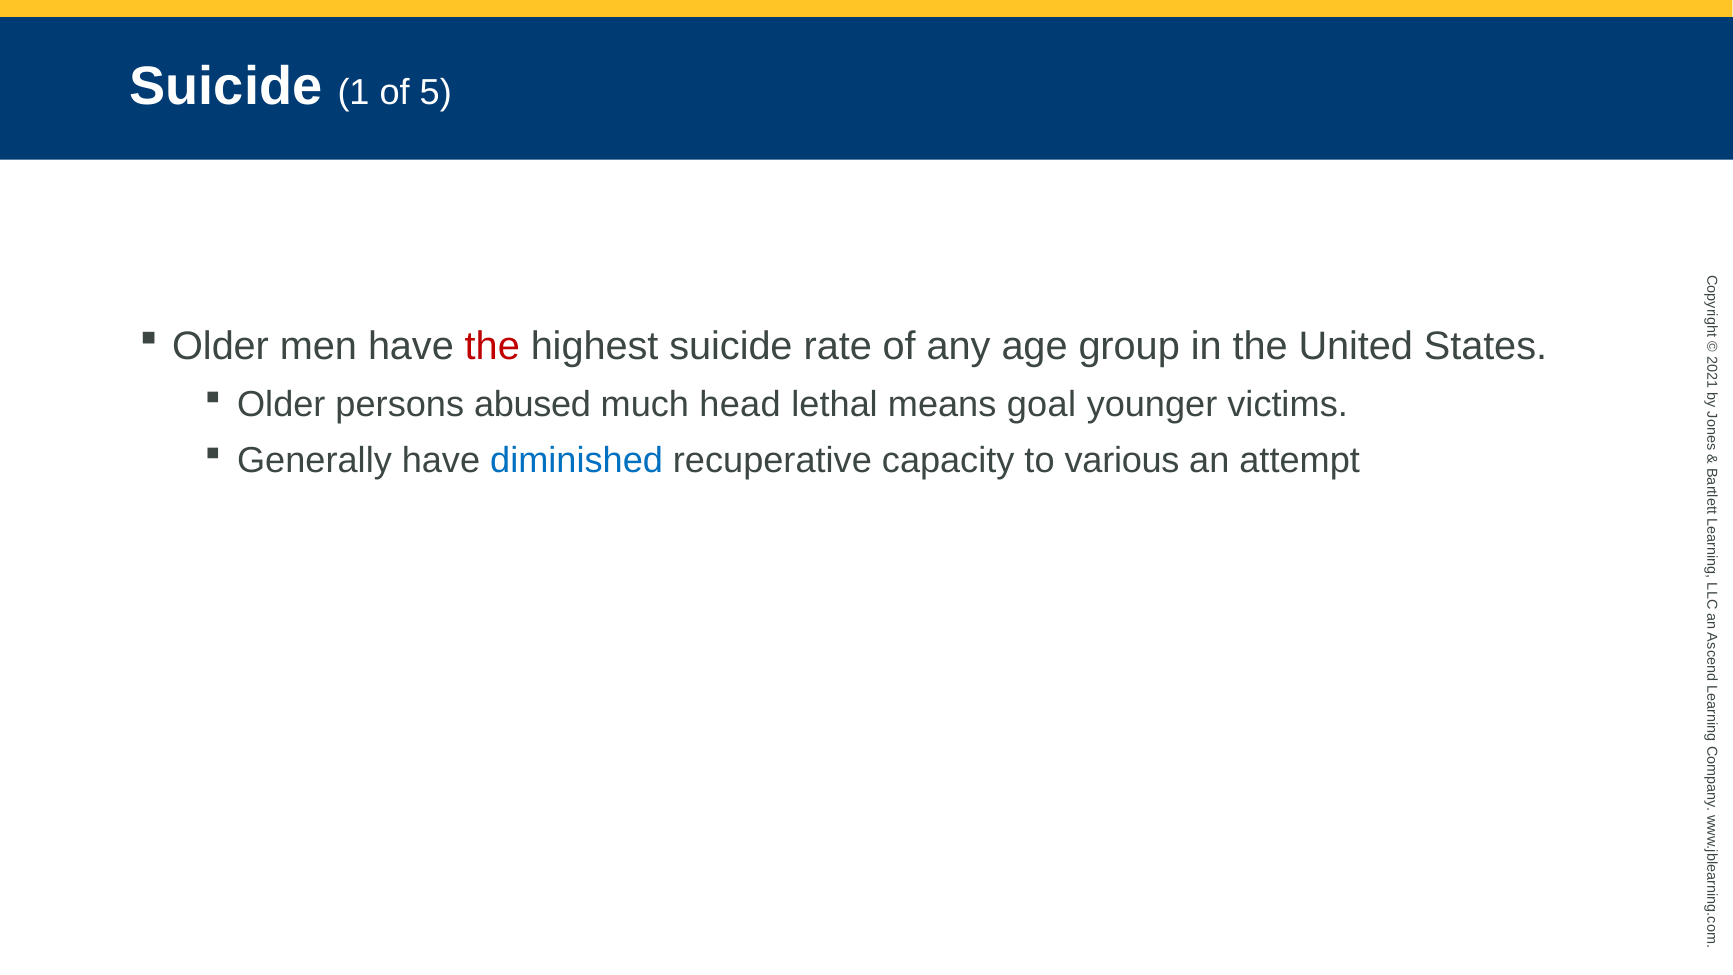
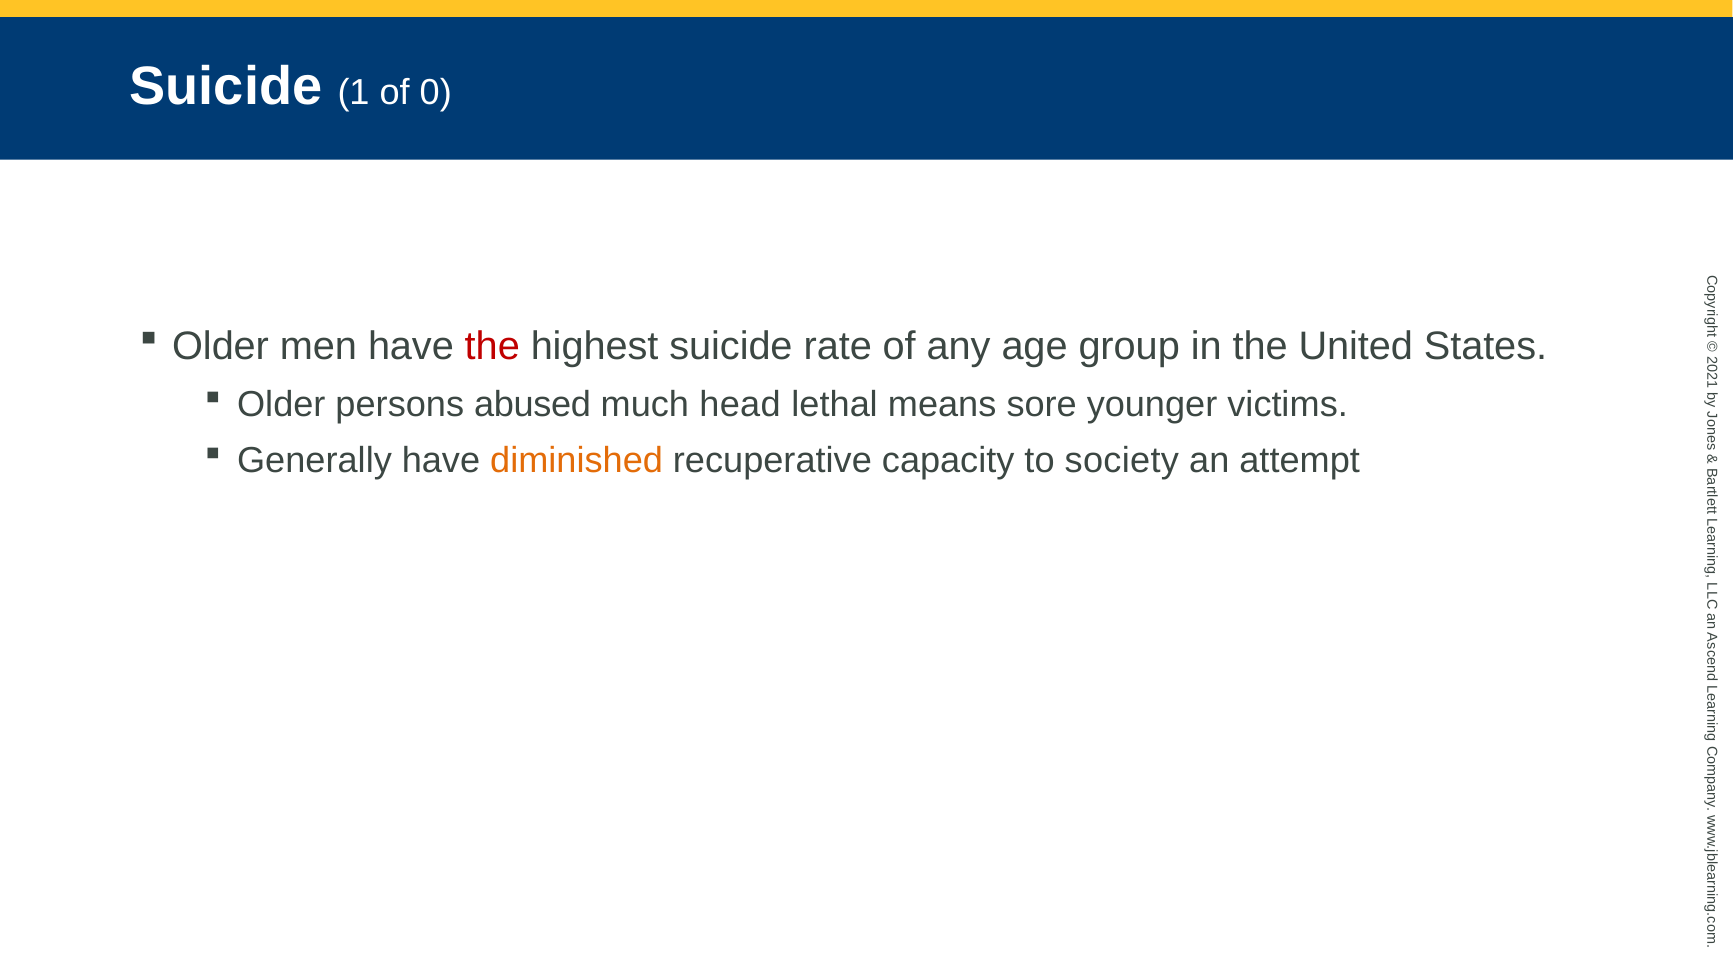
of 5: 5 -> 0
goal: goal -> sore
diminished colour: blue -> orange
various: various -> society
